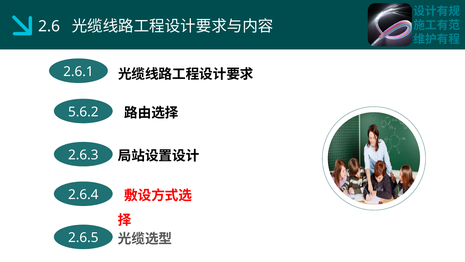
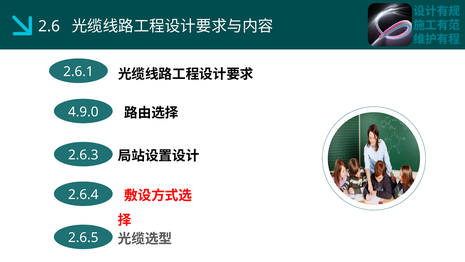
5.6.2: 5.6.2 -> 4.9.0
